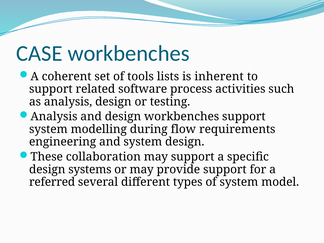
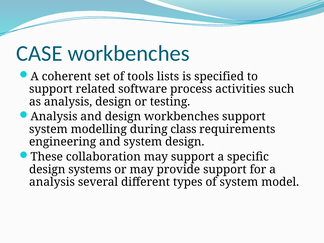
inherent: inherent -> specified
flow: flow -> class
referred at (52, 182): referred -> analysis
